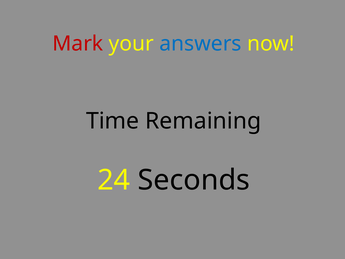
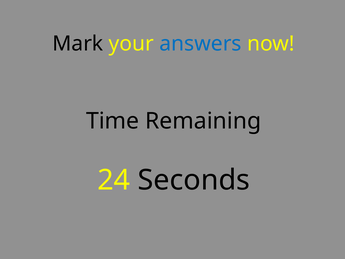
Mark colour: red -> black
